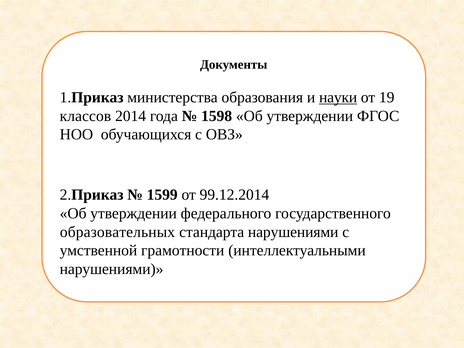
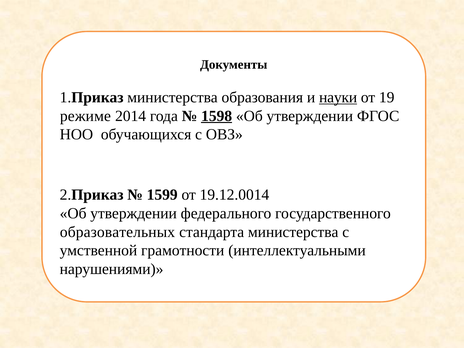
классов: классов -> режиме
1598 underline: none -> present
99.12.2014: 99.12.2014 -> 19.12.0014
стандарта нарушениями: нарушениями -> министерства
